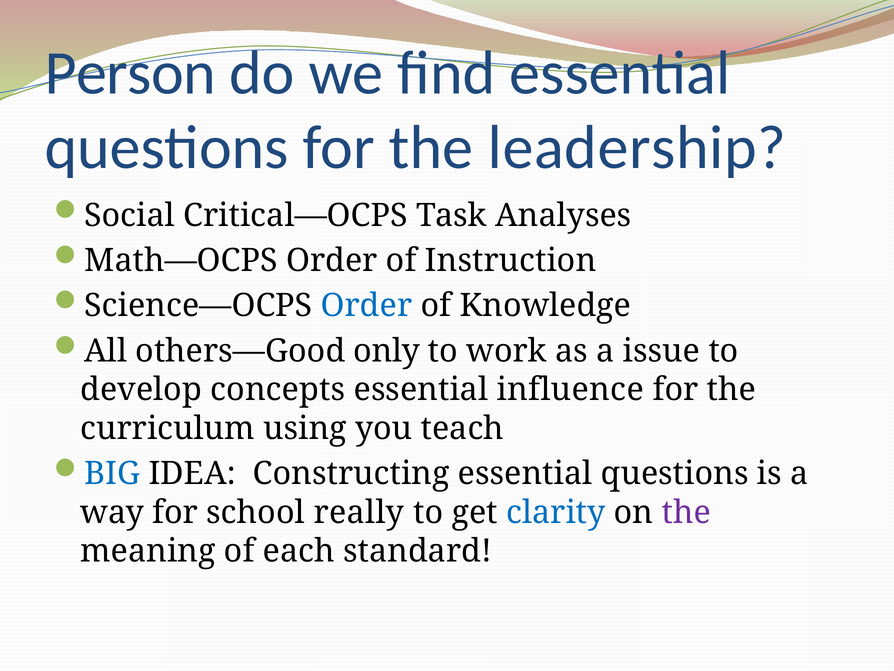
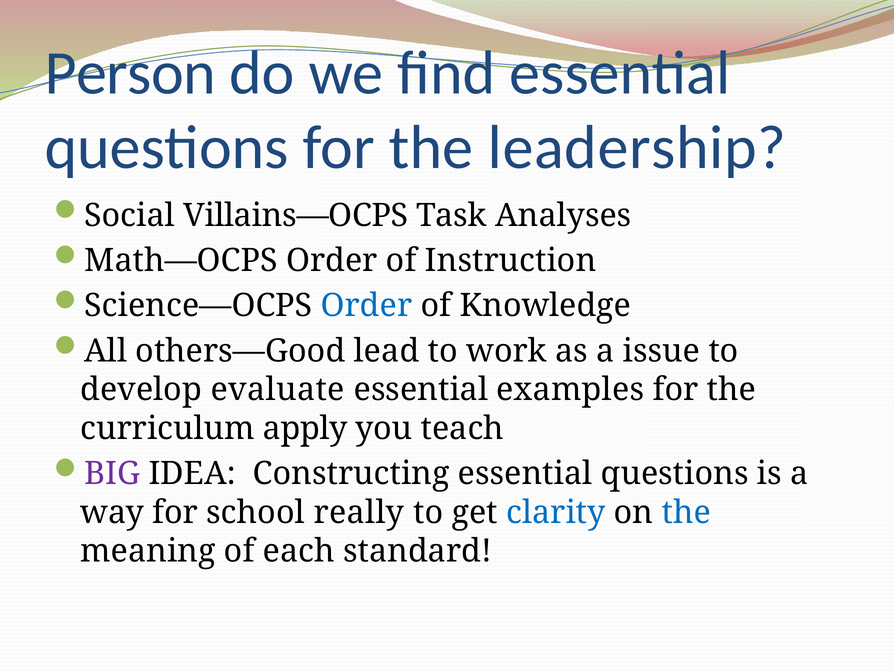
Critical—OCPS: Critical—OCPS -> Villains—OCPS
only: only -> lead
concepts: concepts -> evaluate
influence: influence -> examples
using: using -> apply
BIG colour: blue -> purple
the at (686, 512) colour: purple -> blue
